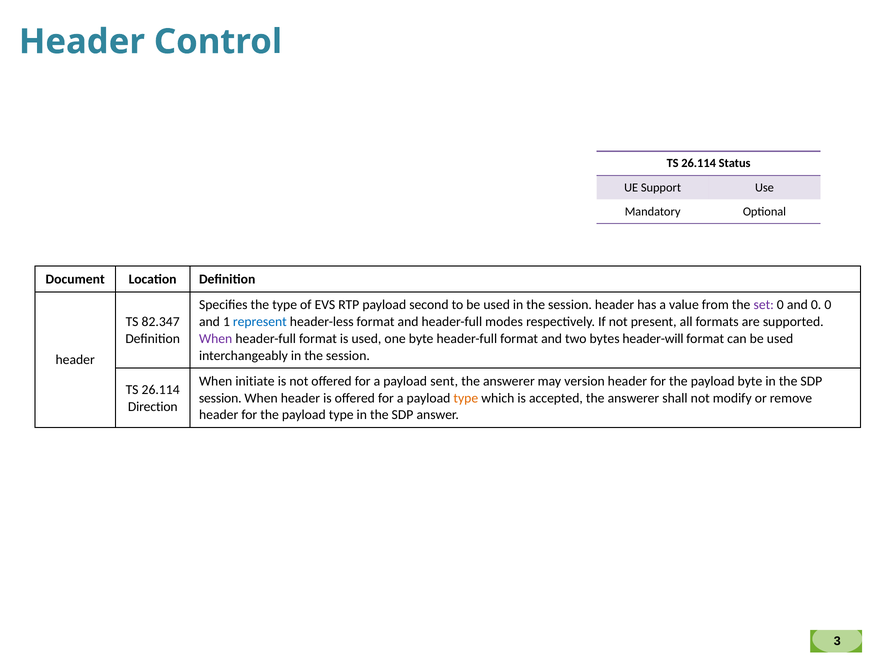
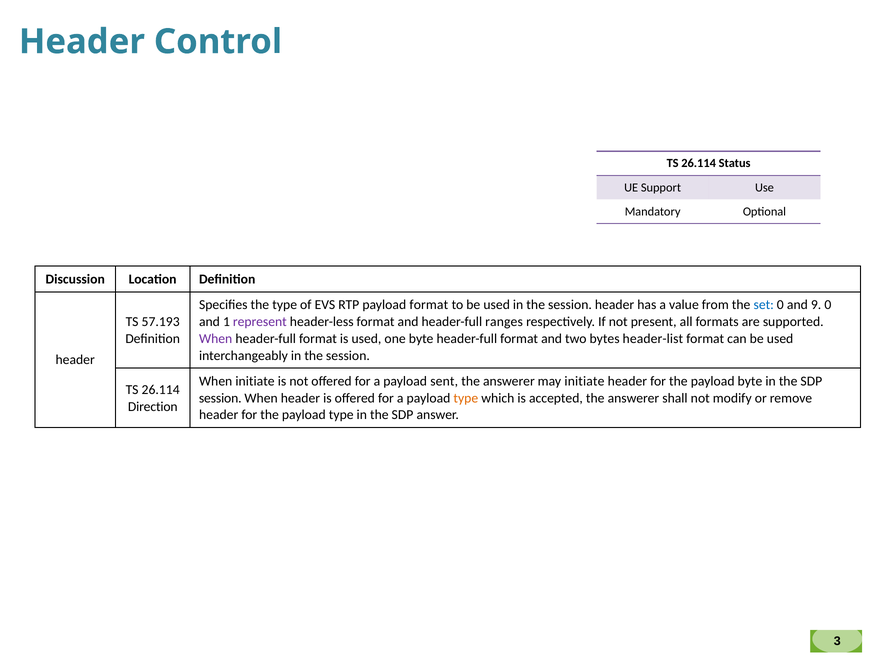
Document: Document -> Discussion
payload second: second -> format
set colour: purple -> blue
and 0: 0 -> 9
82.347: 82.347 -> 57.193
represent colour: blue -> purple
modes: modes -> ranges
header-will: header-will -> header-list
may version: version -> initiate
